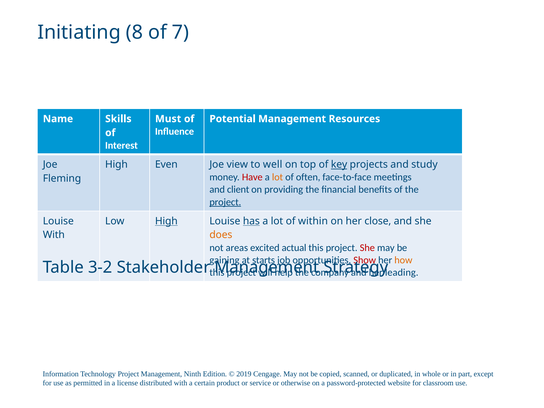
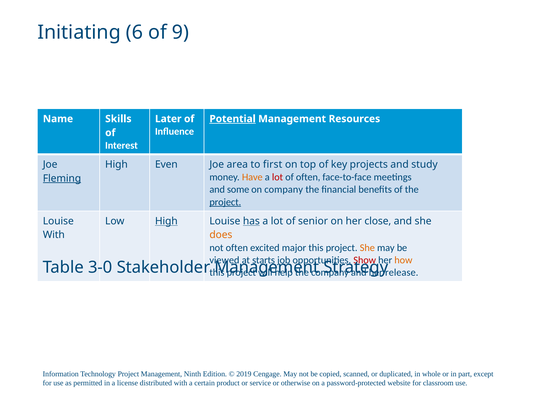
8: 8 -> 6
7: 7 -> 9
Must: Must -> Later
Potential underline: none -> present
view: view -> area
well: well -> first
key underline: present -> none
Have colour: red -> orange
lot at (278, 177) colour: orange -> red
Fleming underline: none -> present
client: client -> some
on providing: providing -> company
within: within -> senior
not areas: areas -> often
actual: actual -> major
She at (367, 248) colour: red -> orange
gaining: gaining -> viewed
3-2: 3-2 -> 3-0
leading: leading -> release
